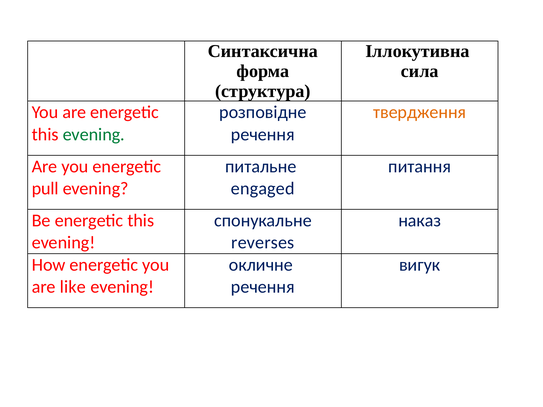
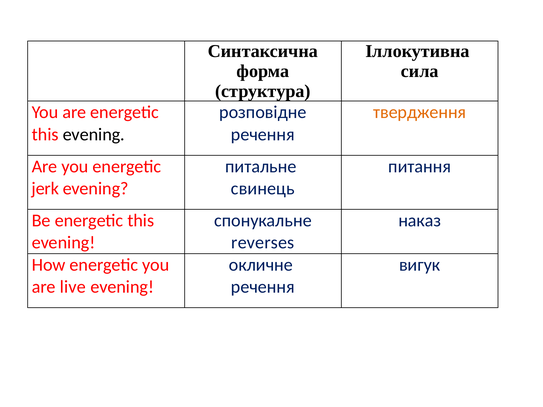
evening at (94, 134) colour: green -> black
pull: pull -> jerk
engaged: engaged -> свинець
like: like -> live
